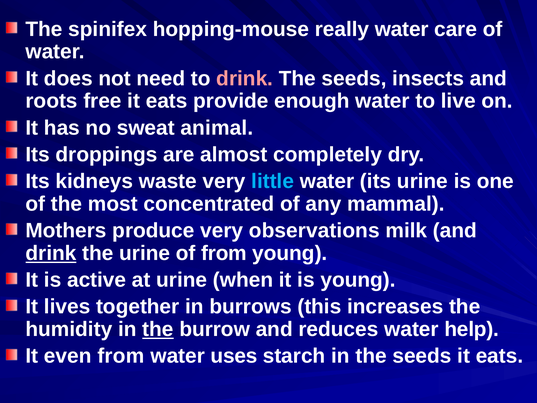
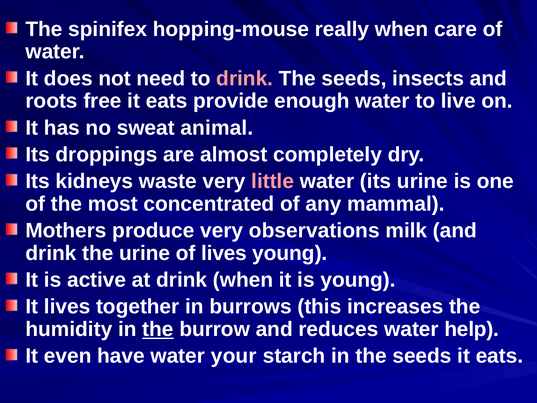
really water: water -> when
little colour: light blue -> pink
drink at (51, 253) underline: present -> none
of from: from -> lives
at urine: urine -> drink
even from: from -> have
uses: uses -> your
